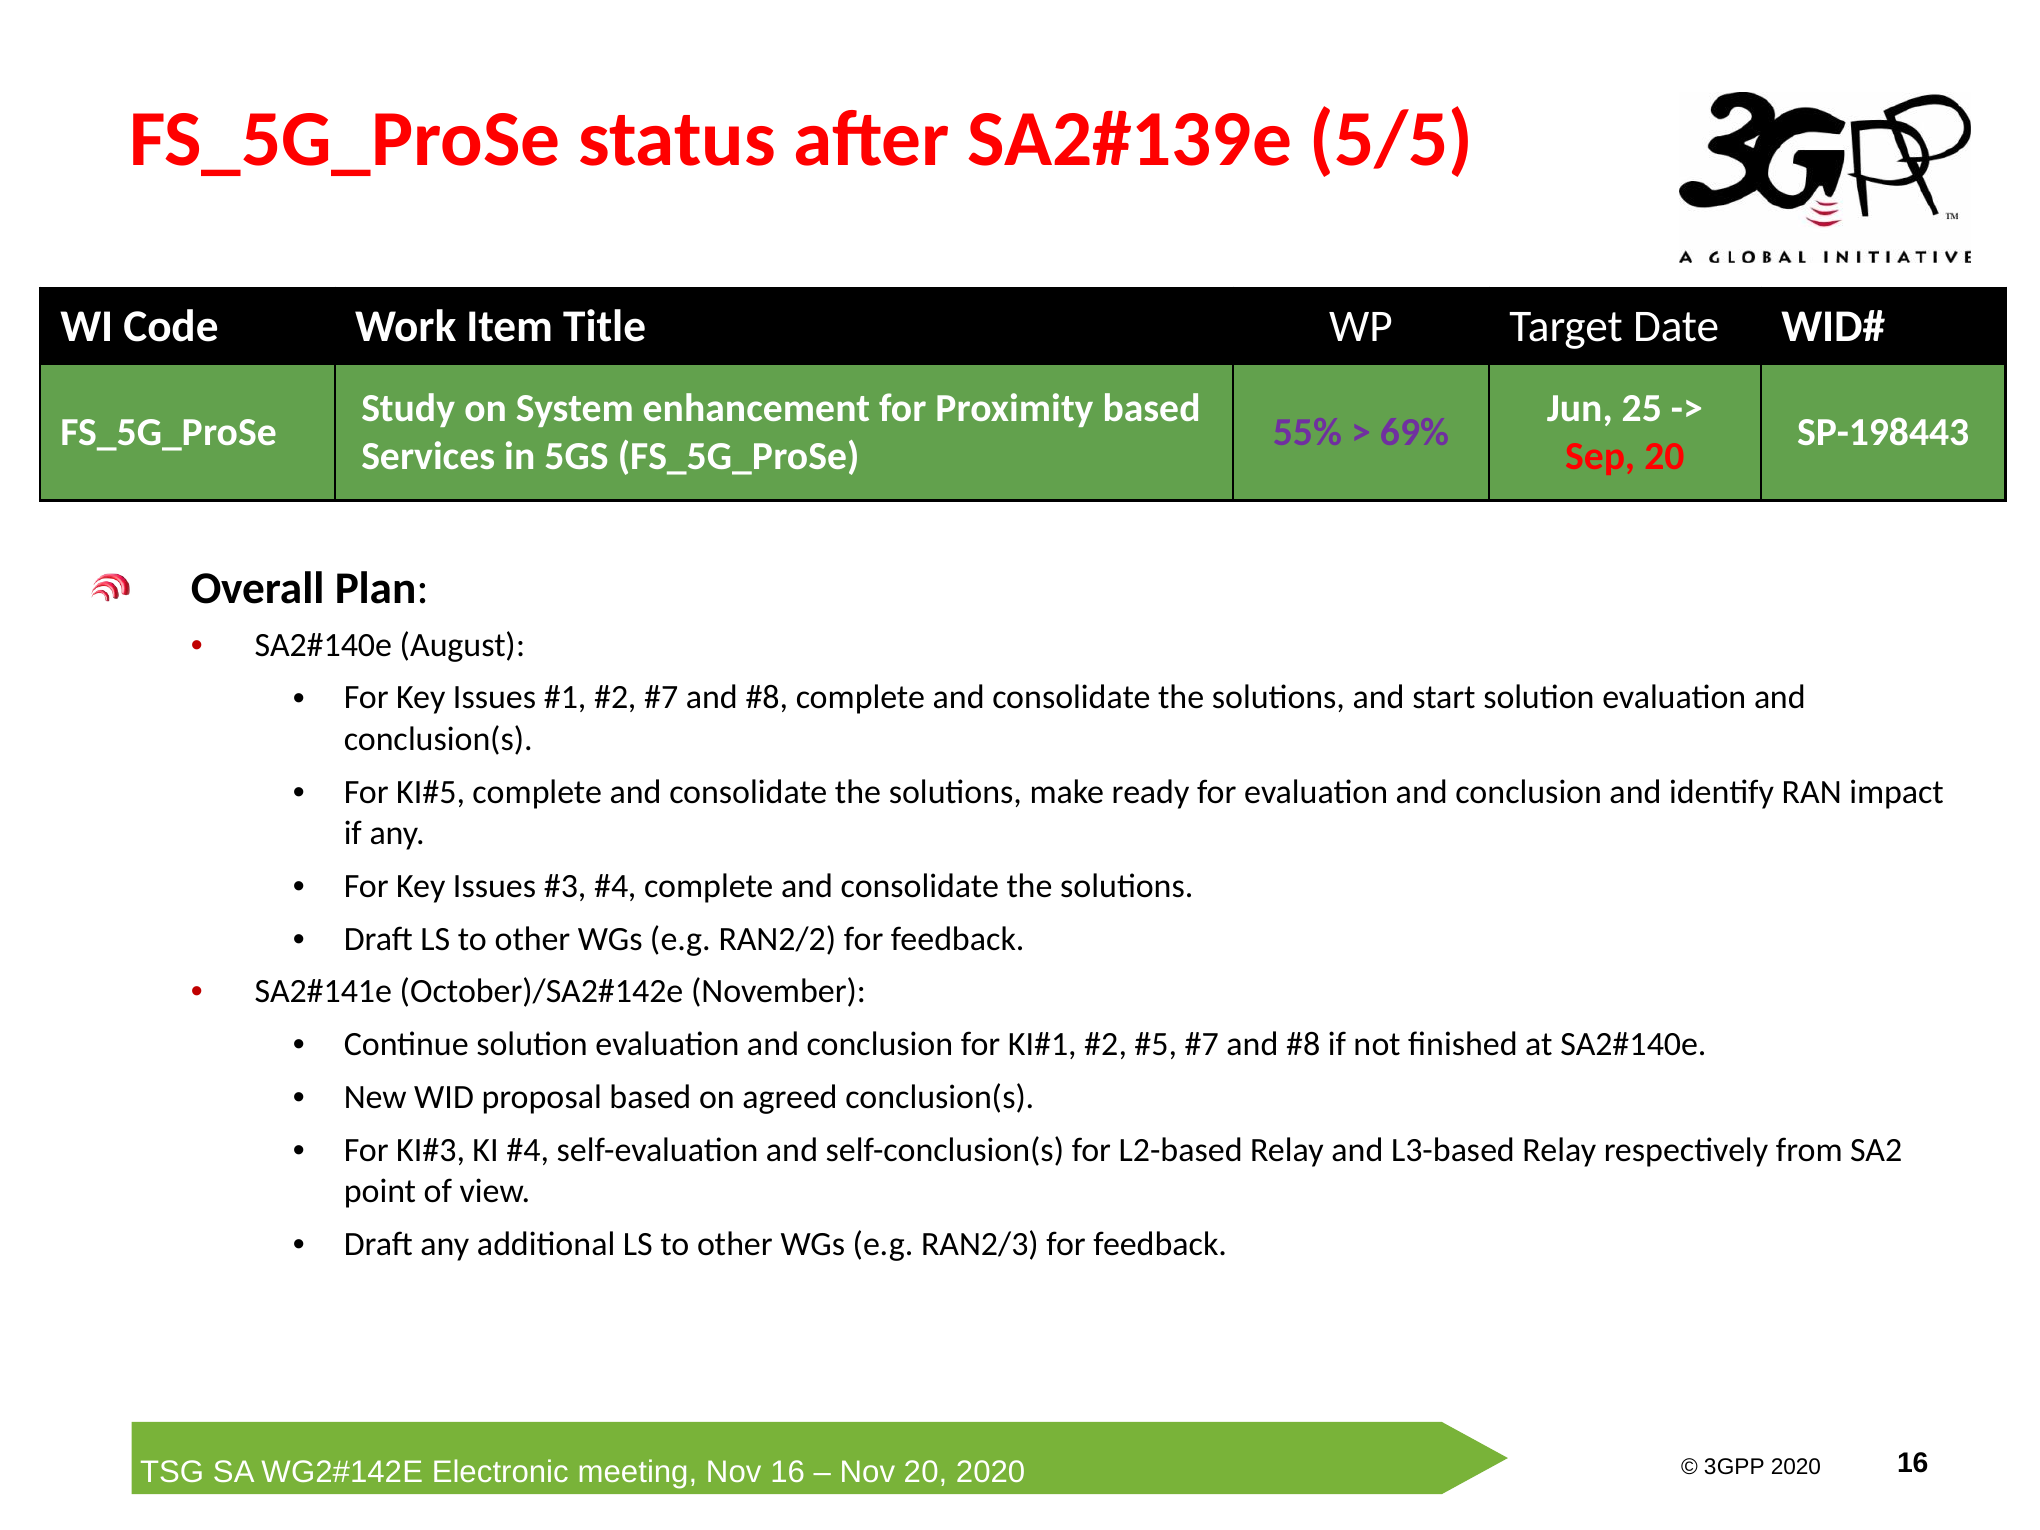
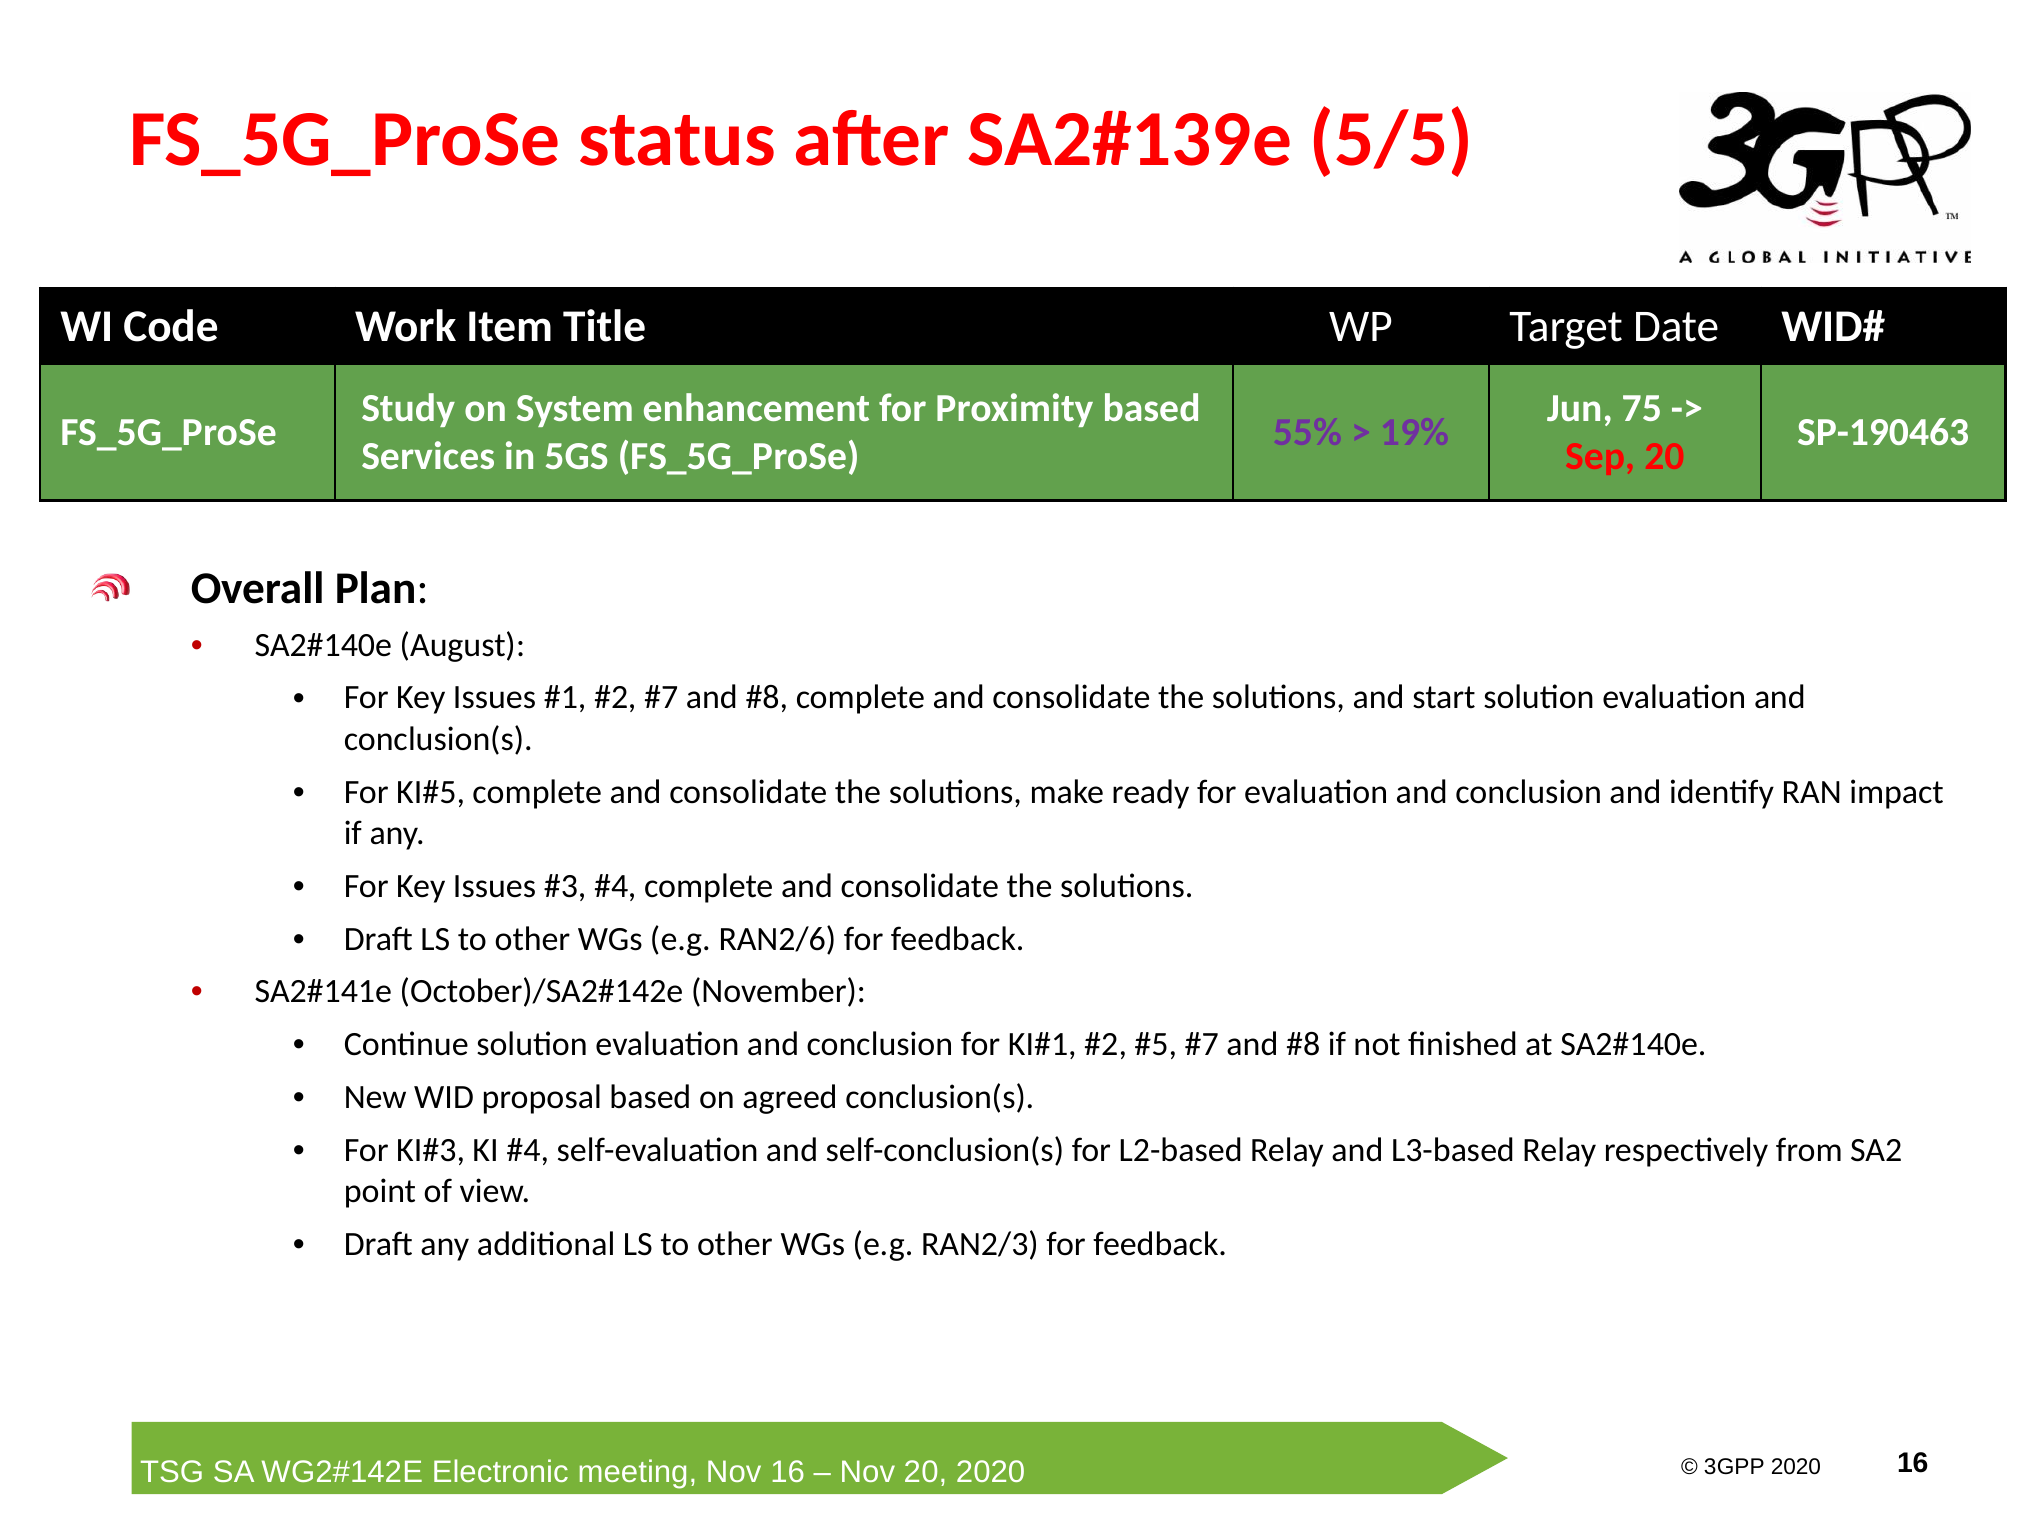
25: 25 -> 75
69%: 69% -> 19%
SP-198443: SP-198443 -> SP-190463
RAN2/2: RAN2/2 -> RAN2/6
